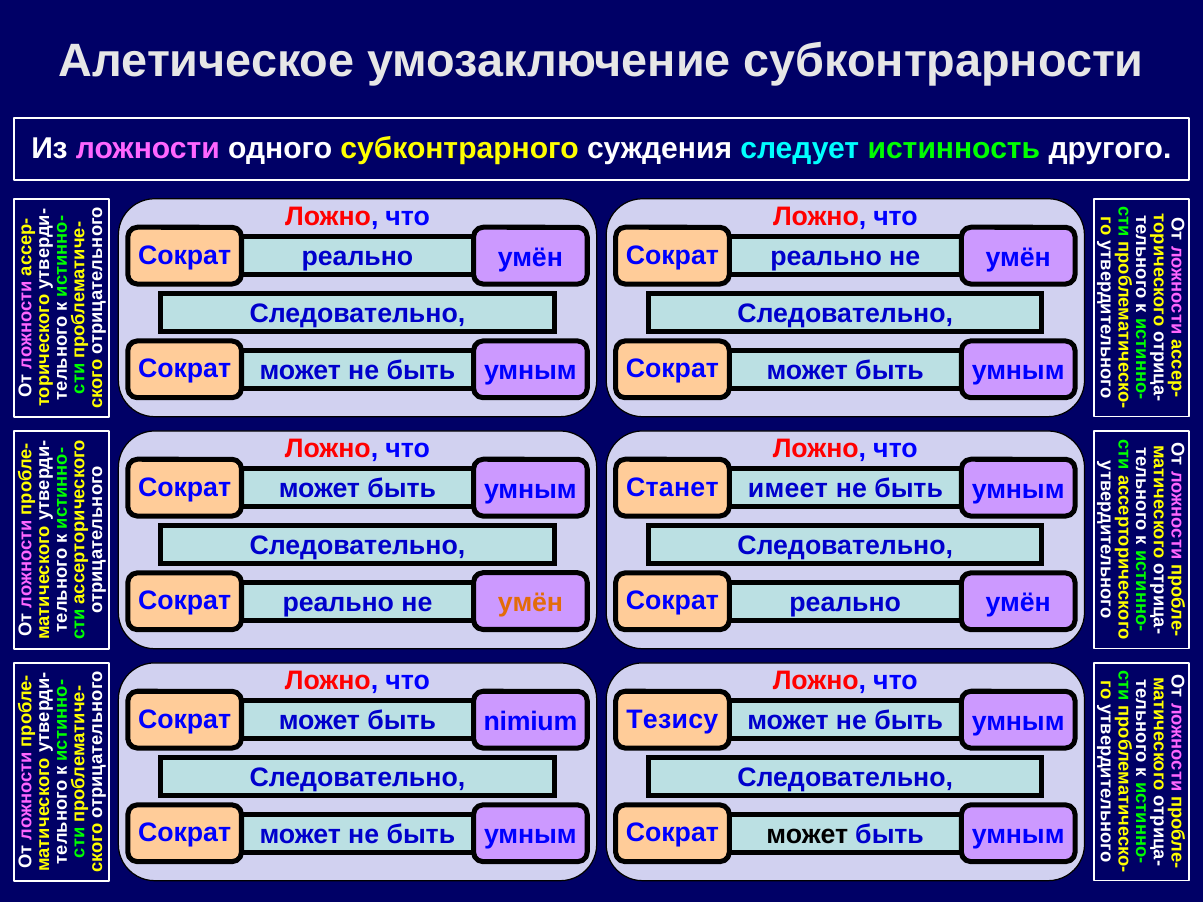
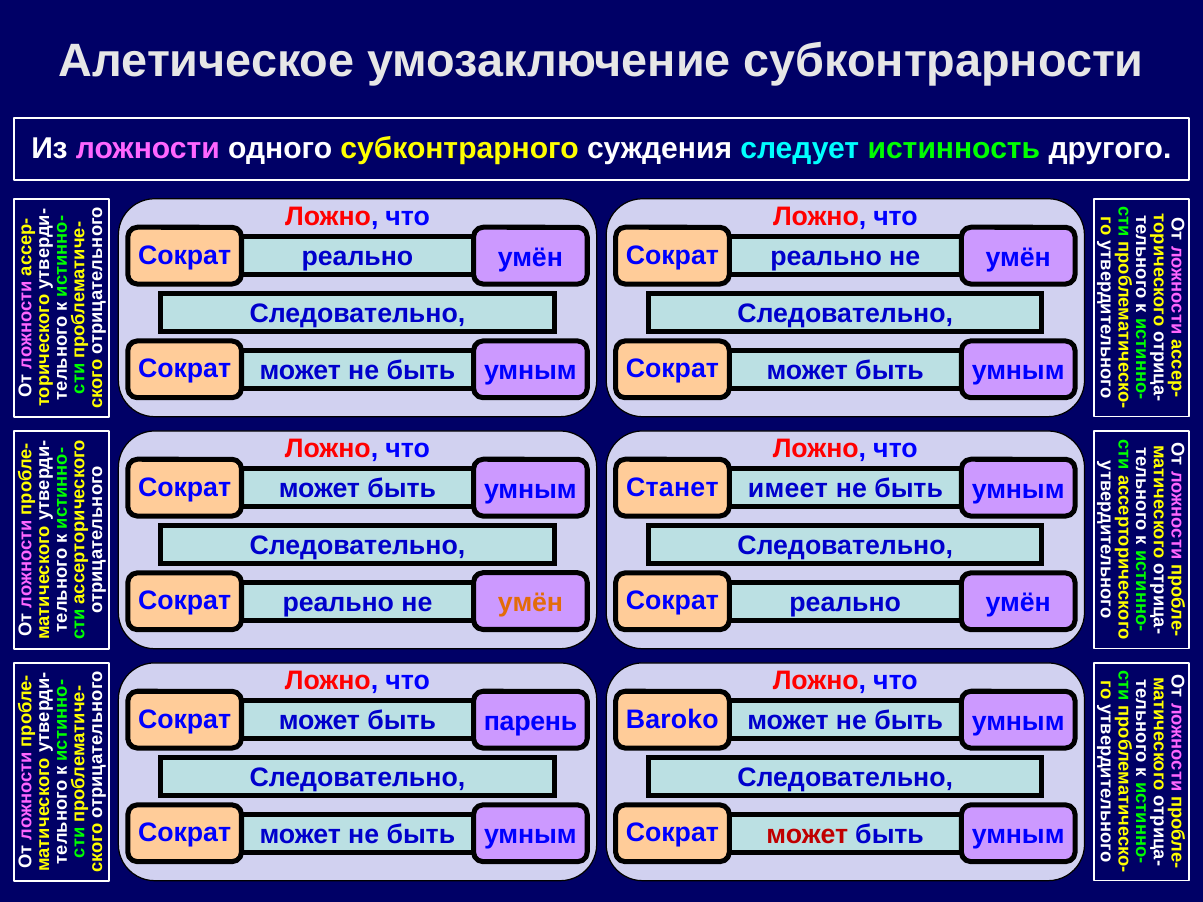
nimium: nimium -> парень
Тезису: Тезису -> Baroko
может at (807, 835) colour: black -> red
